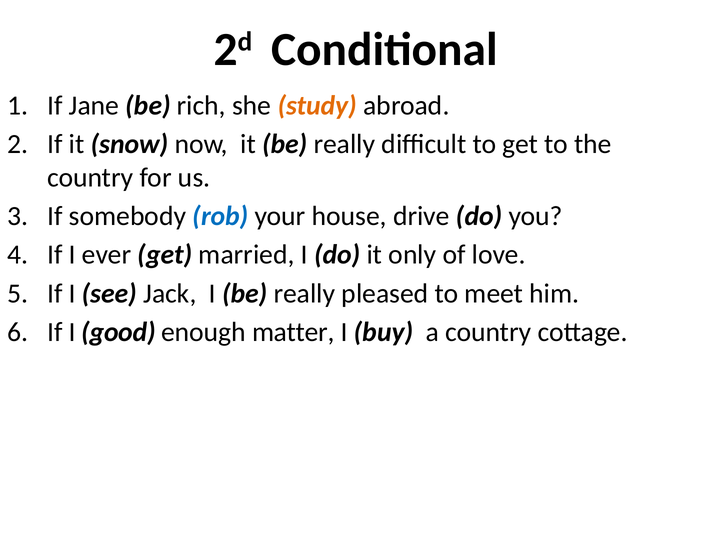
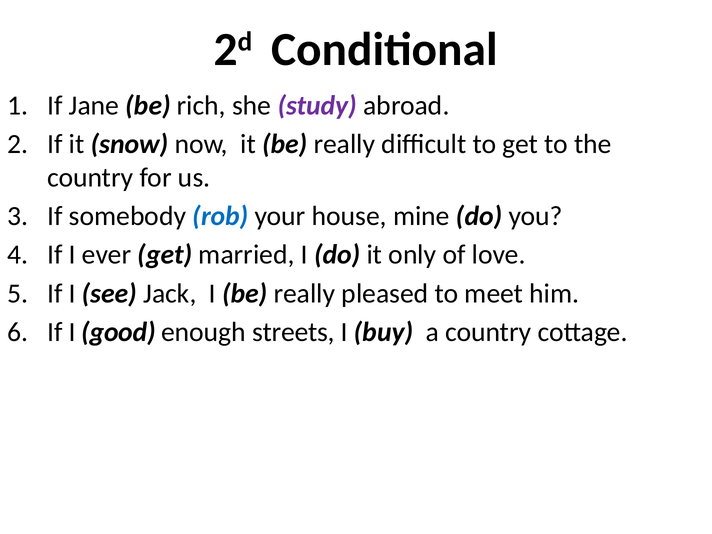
study colour: orange -> purple
drive: drive -> mine
matter: matter -> streets
